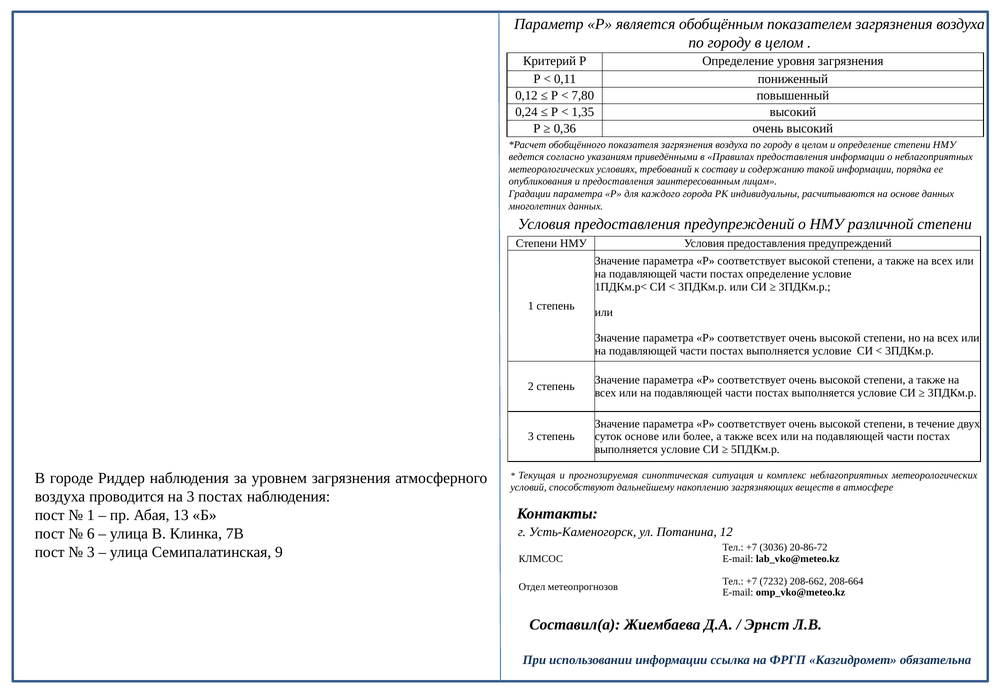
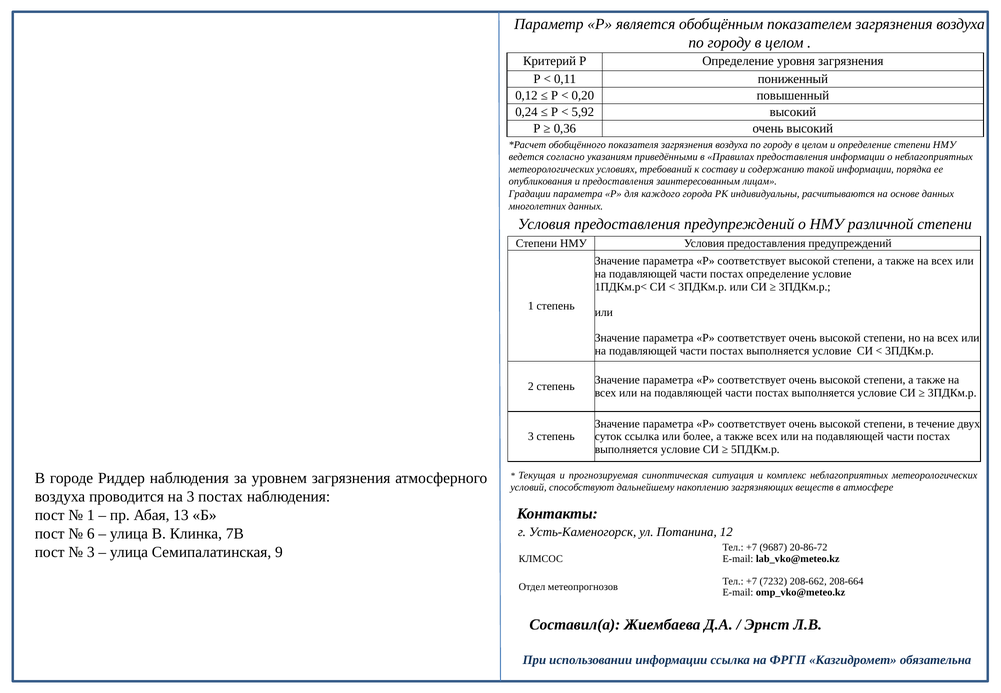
7,80: 7,80 -> 0,20
1,35: 1,35 -> 5,92
суток основе: основе -> ссылка
3036: 3036 -> 9687
